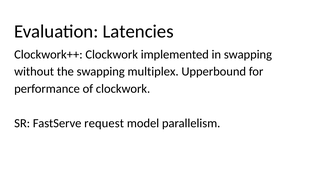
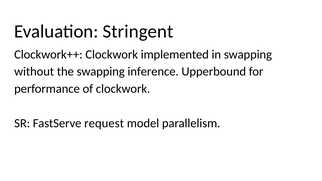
Latencies: Latencies -> Stringent
multiplex: multiplex -> inference
